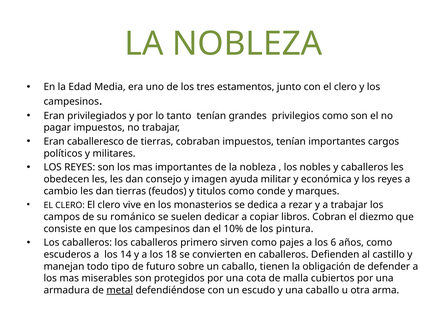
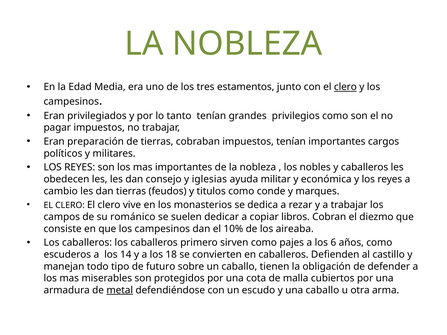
clero at (345, 87) underline: none -> present
caballeresco: caballeresco -> preparación
imagen: imagen -> iglesias
pintura: pintura -> aireaba
